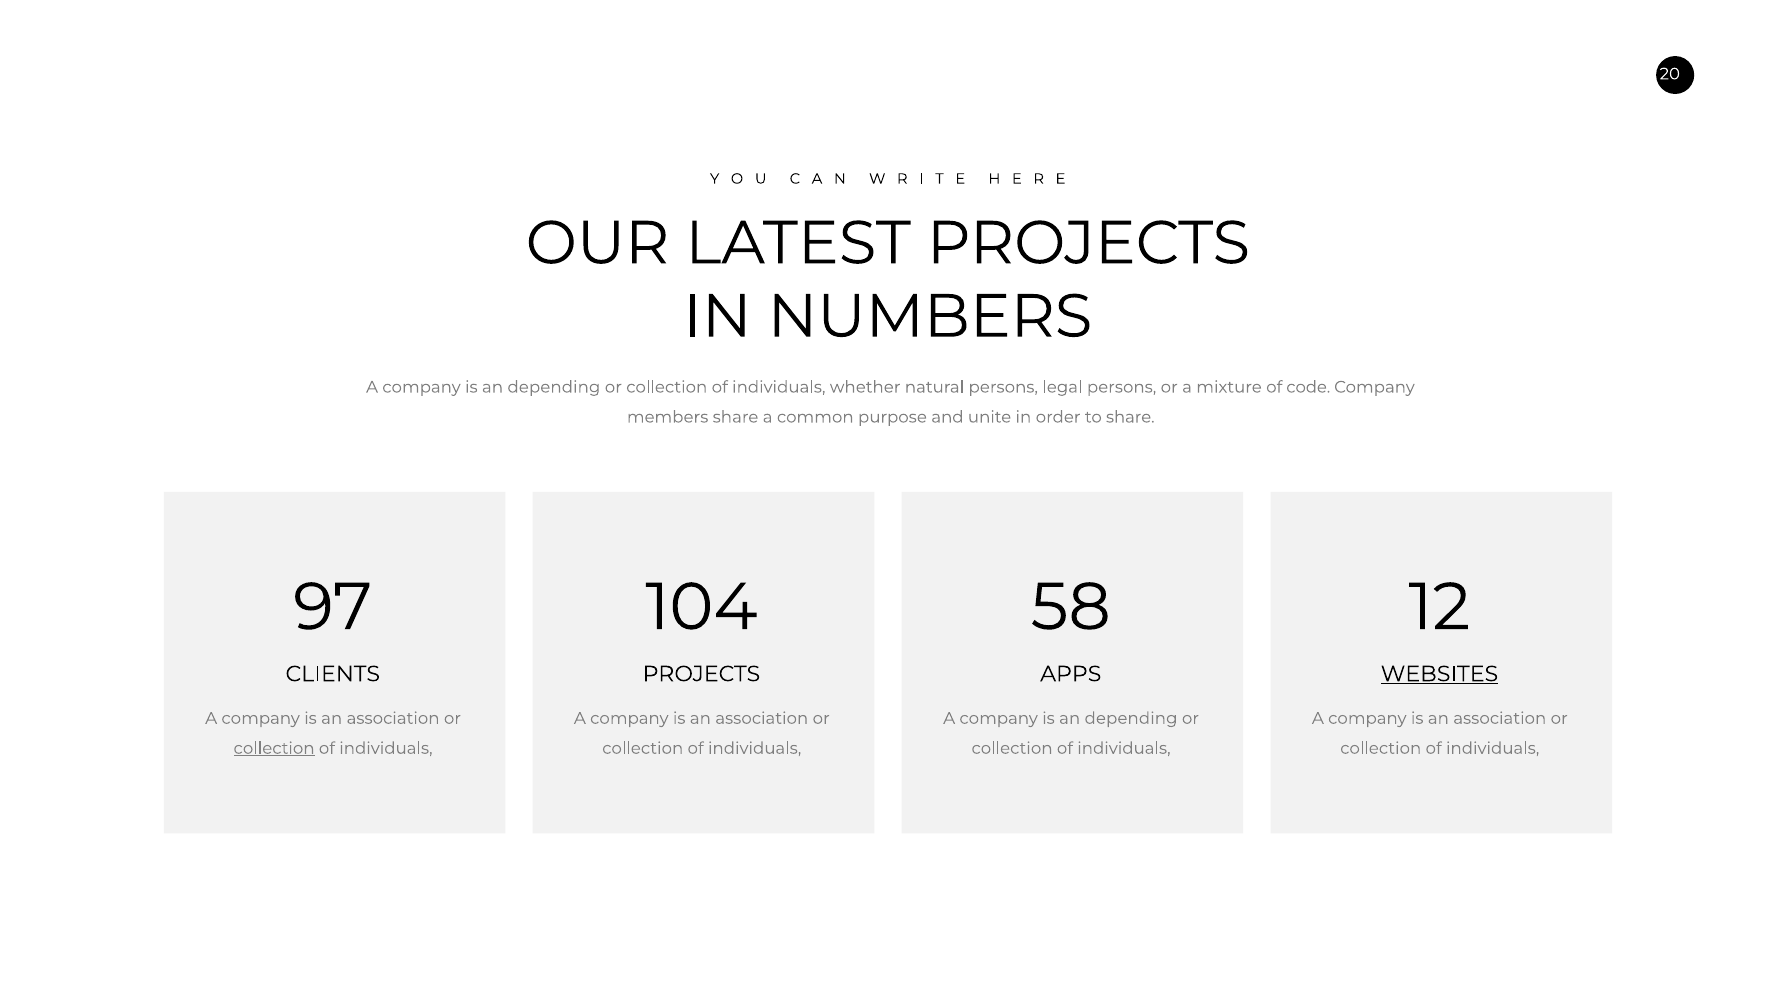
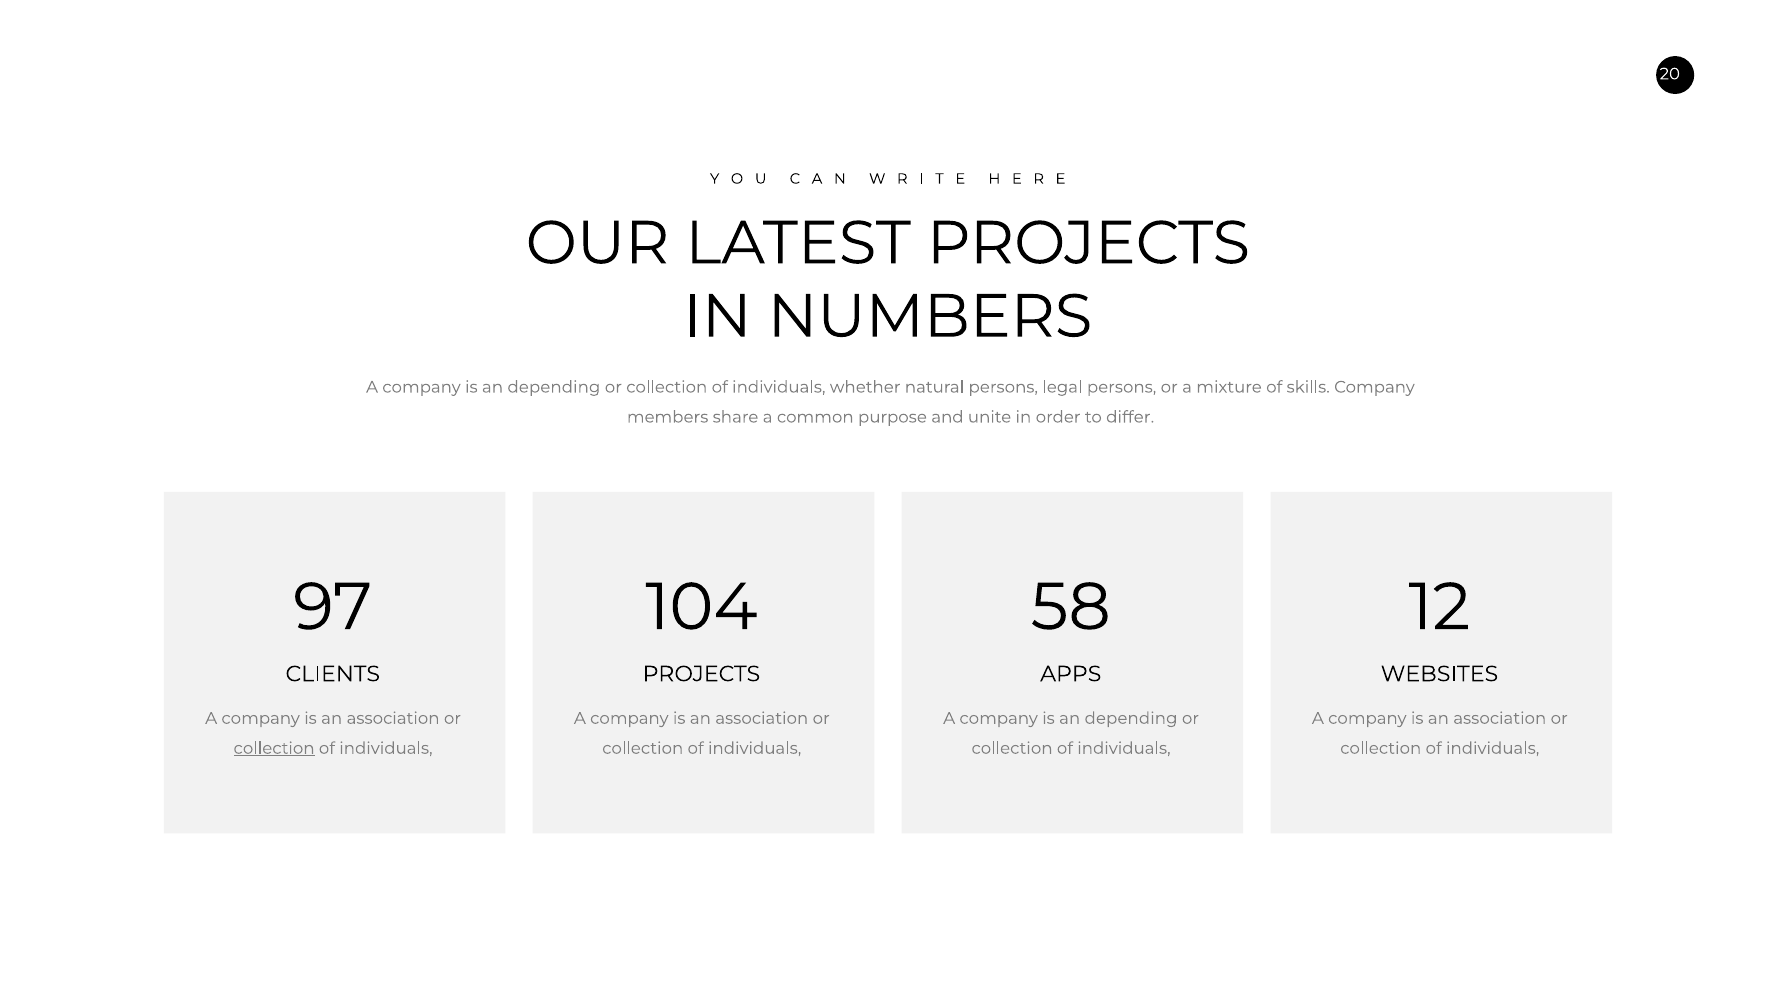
code: code -> skills
to share: share -> differ
WEBSITES underline: present -> none
